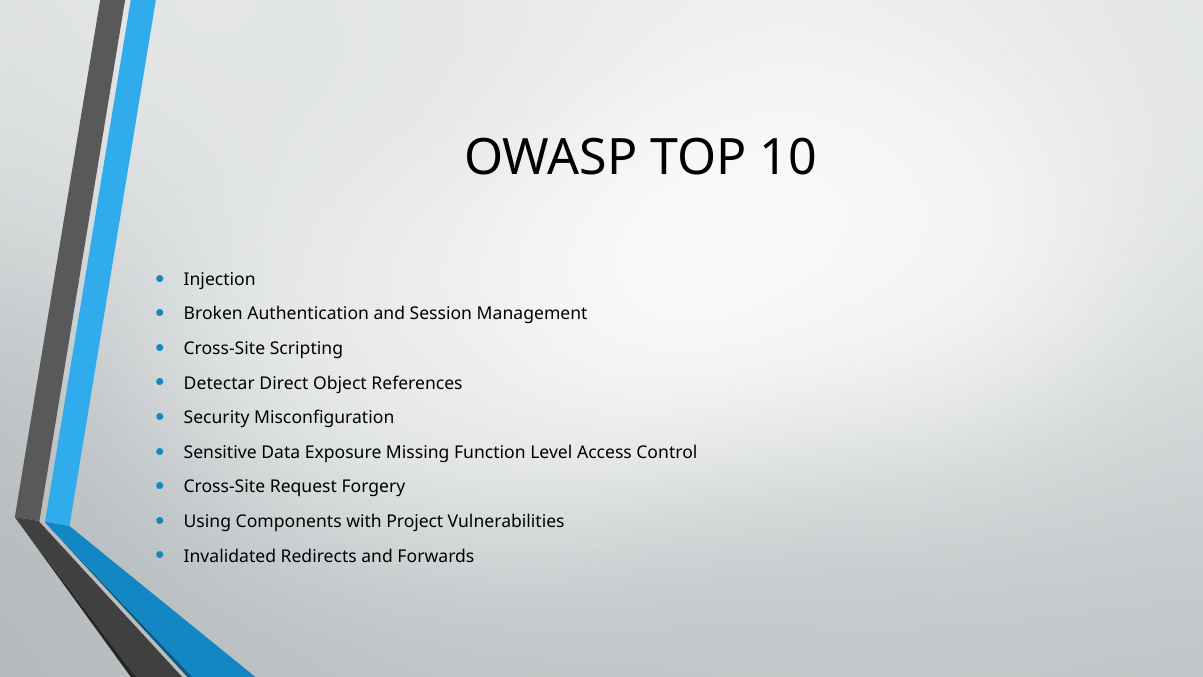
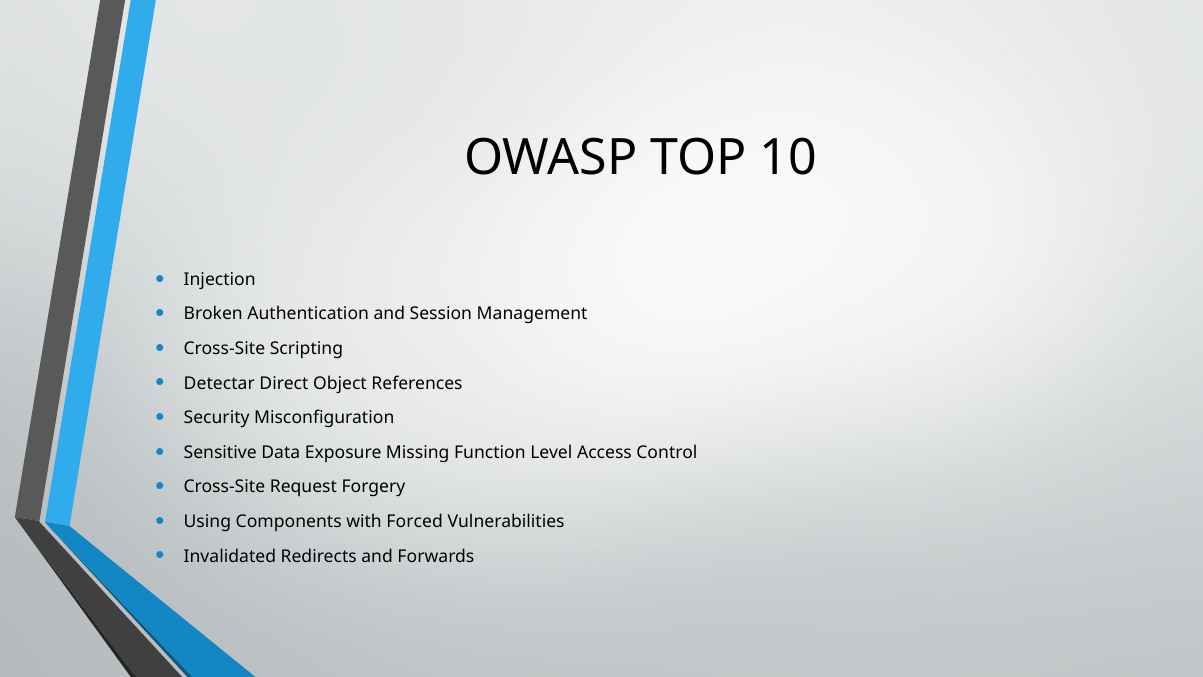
Project: Project -> Forced
